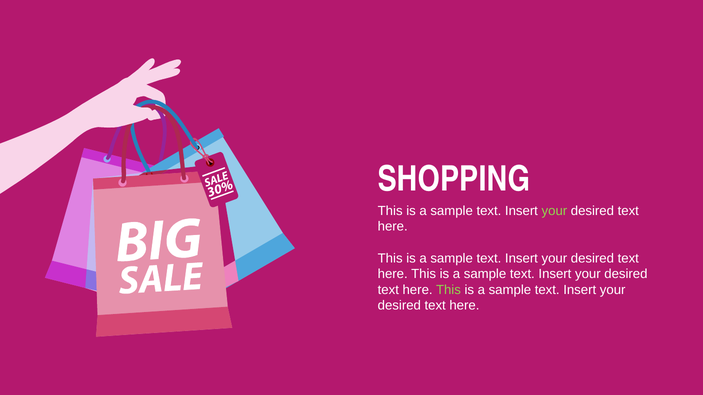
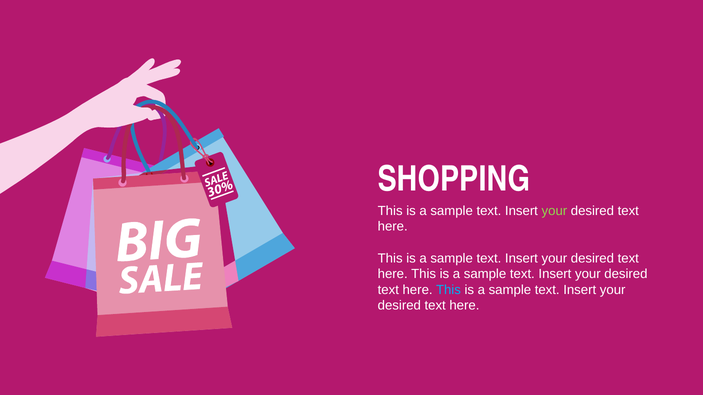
This at (448, 290) colour: light green -> light blue
